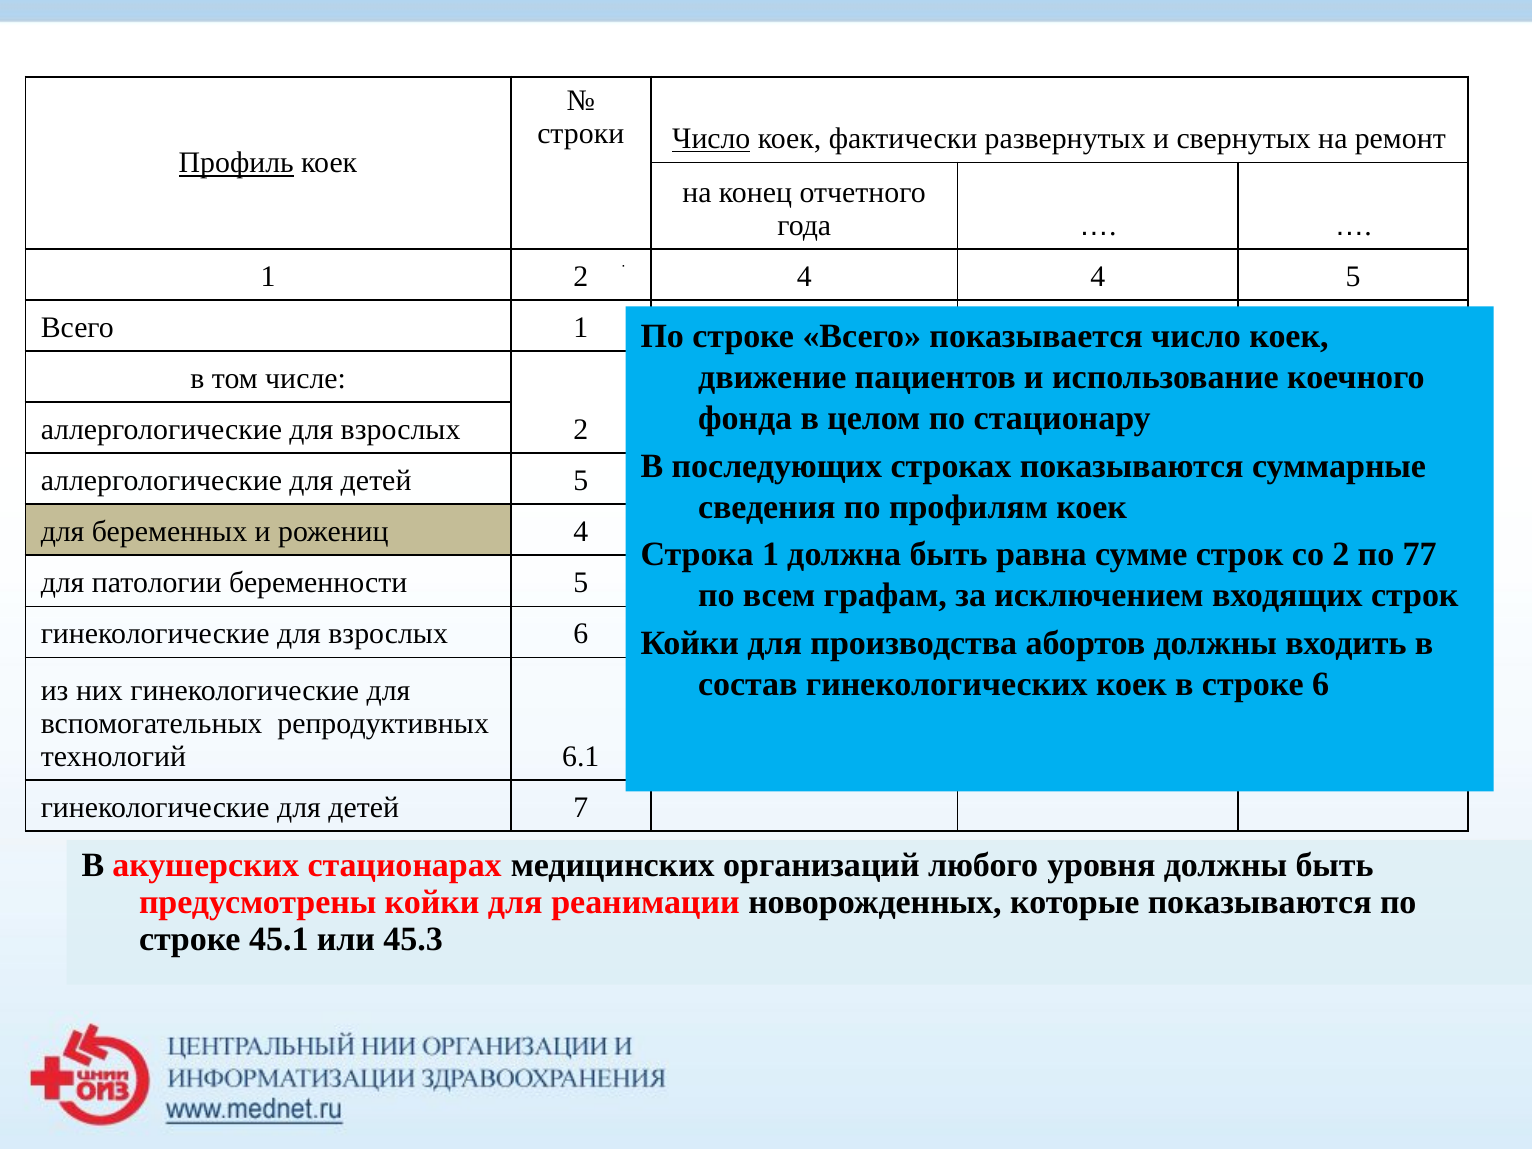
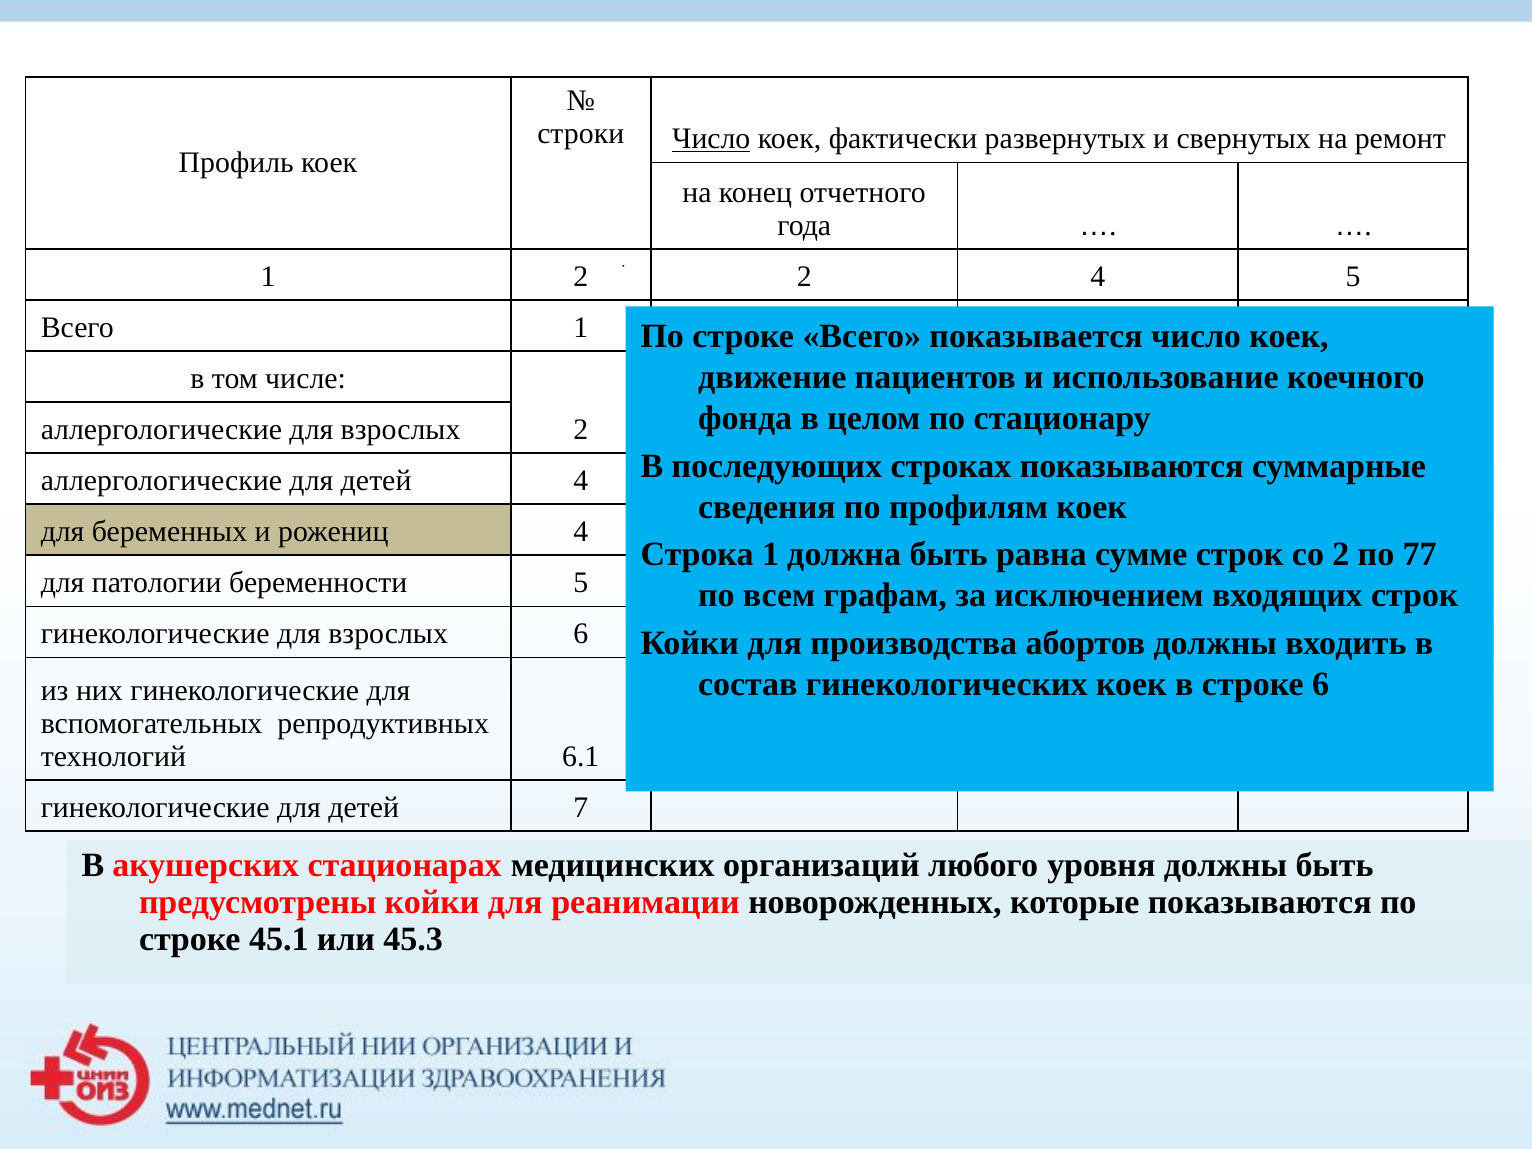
Профиль underline: present -> none
2 4: 4 -> 2
детей 5: 5 -> 4
